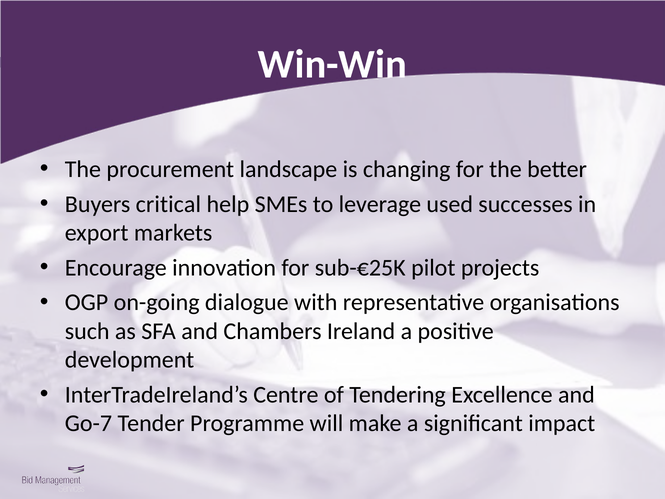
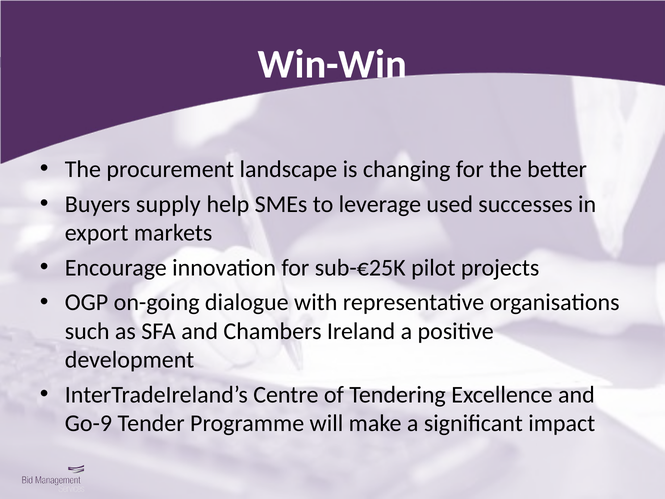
critical: critical -> supply
Go-7: Go-7 -> Go-9
